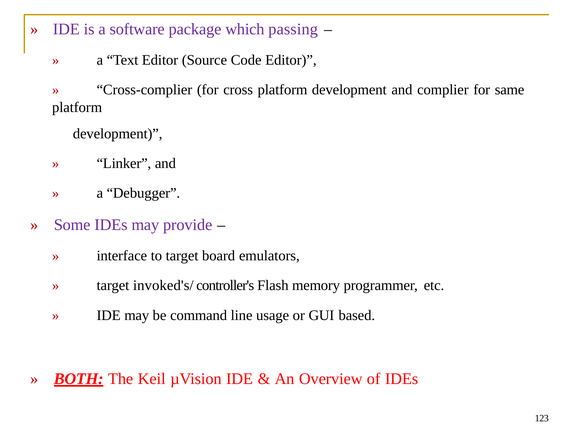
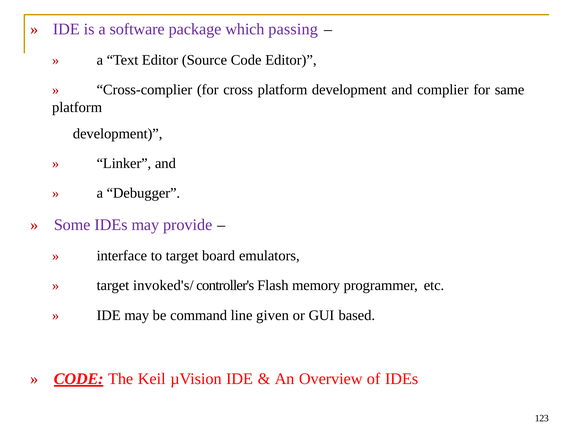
usage: usage -> given
BOTH at (79, 379): BOTH -> CODE
